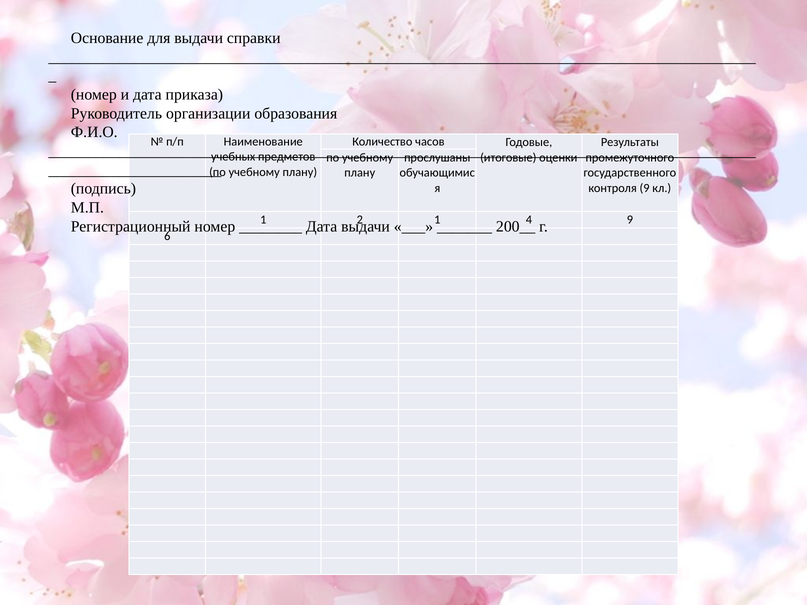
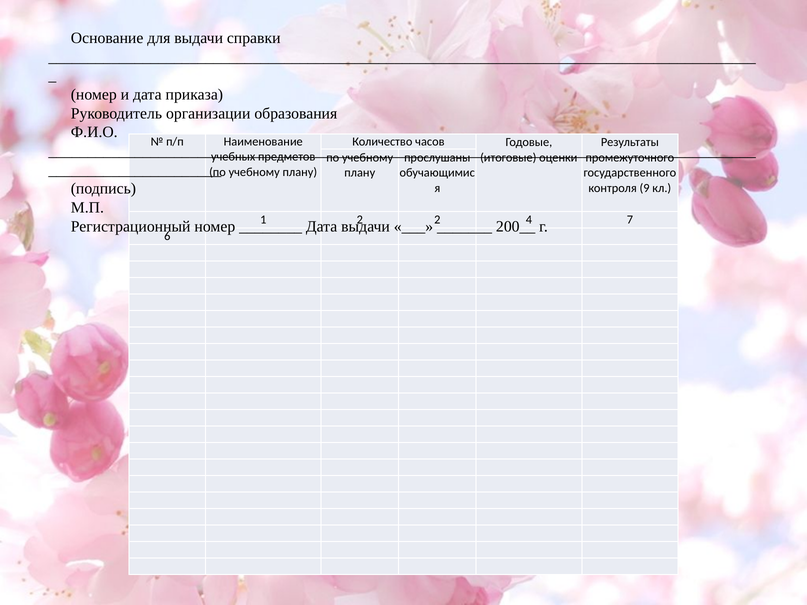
1 at (437, 220): 1 -> 2
9 at (630, 220): 9 -> 7
